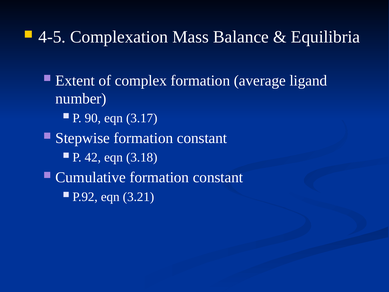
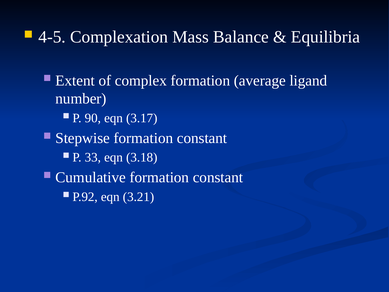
42: 42 -> 33
